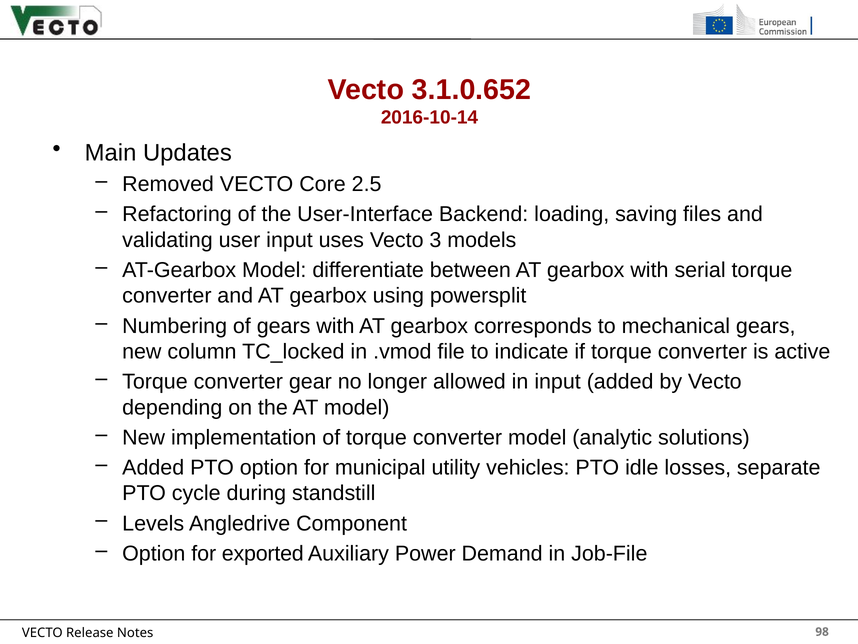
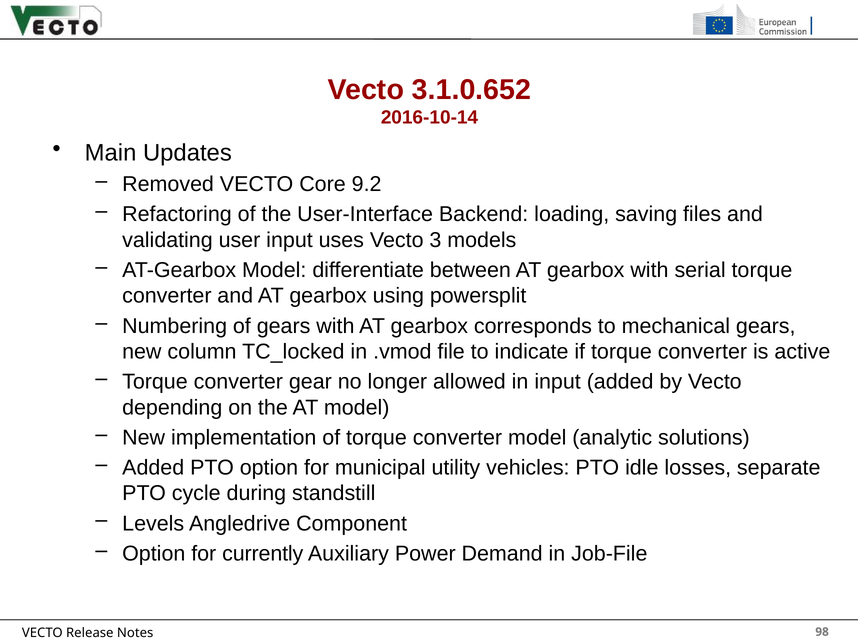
2.5: 2.5 -> 9.2
exported: exported -> currently
